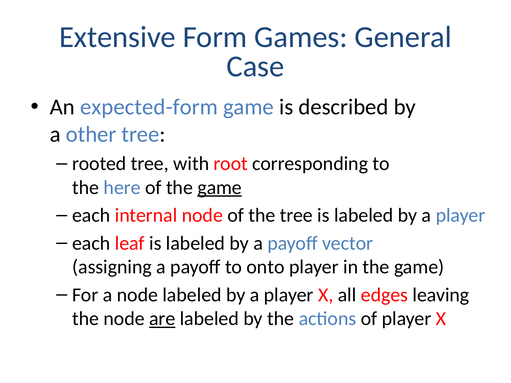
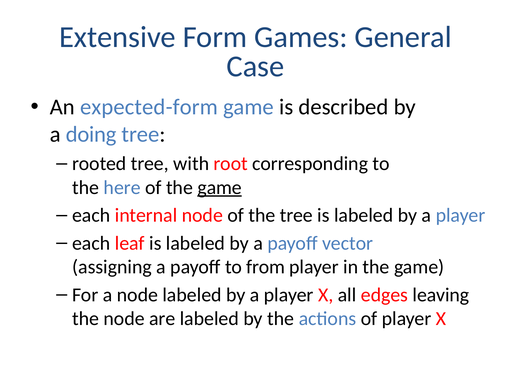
other: other -> doing
onto: onto -> from
are underline: present -> none
